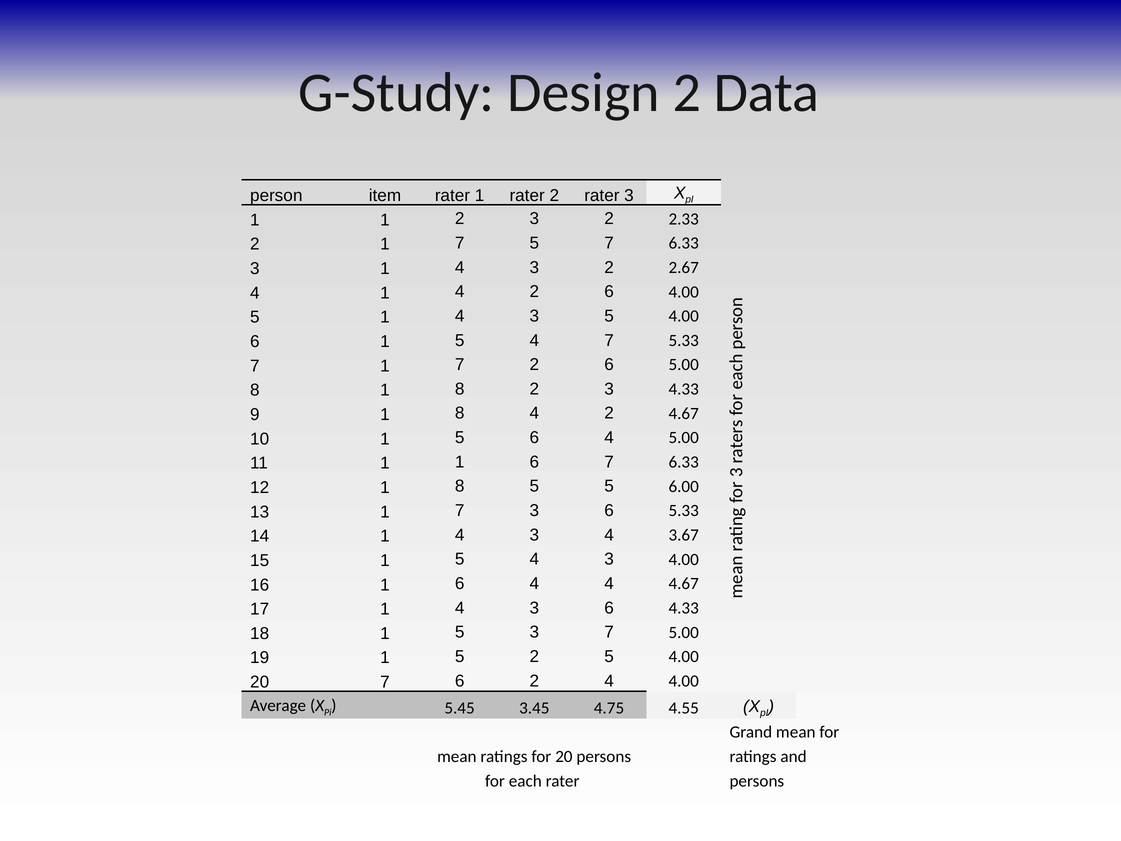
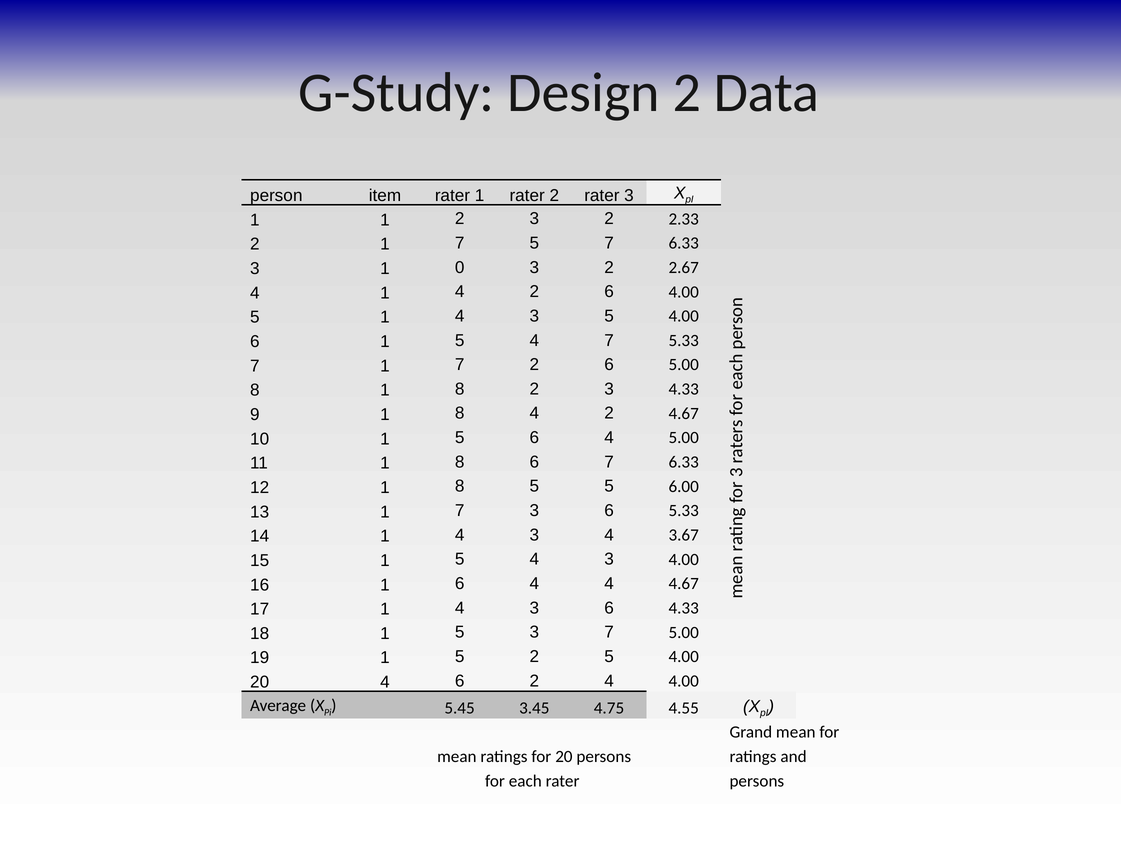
3 1 4: 4 -> 0
11 1 1: 1 -> 8
20 7: 7 -> 4
